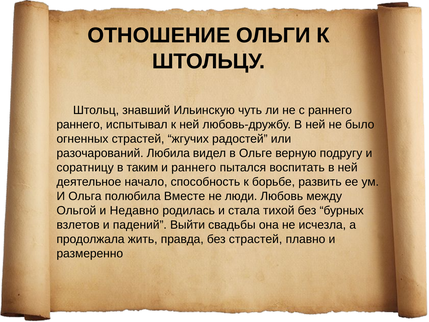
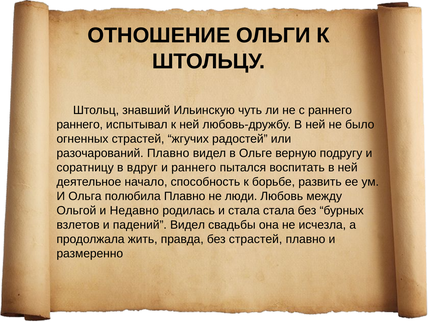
разочарований Любила: Любила -> Плавно
таким: таким -> вдруг
полюбила Вместе: Вместе -> Плавно
стала тихой: тихой -> стала
падений Выйти: Выйти -> Видел
